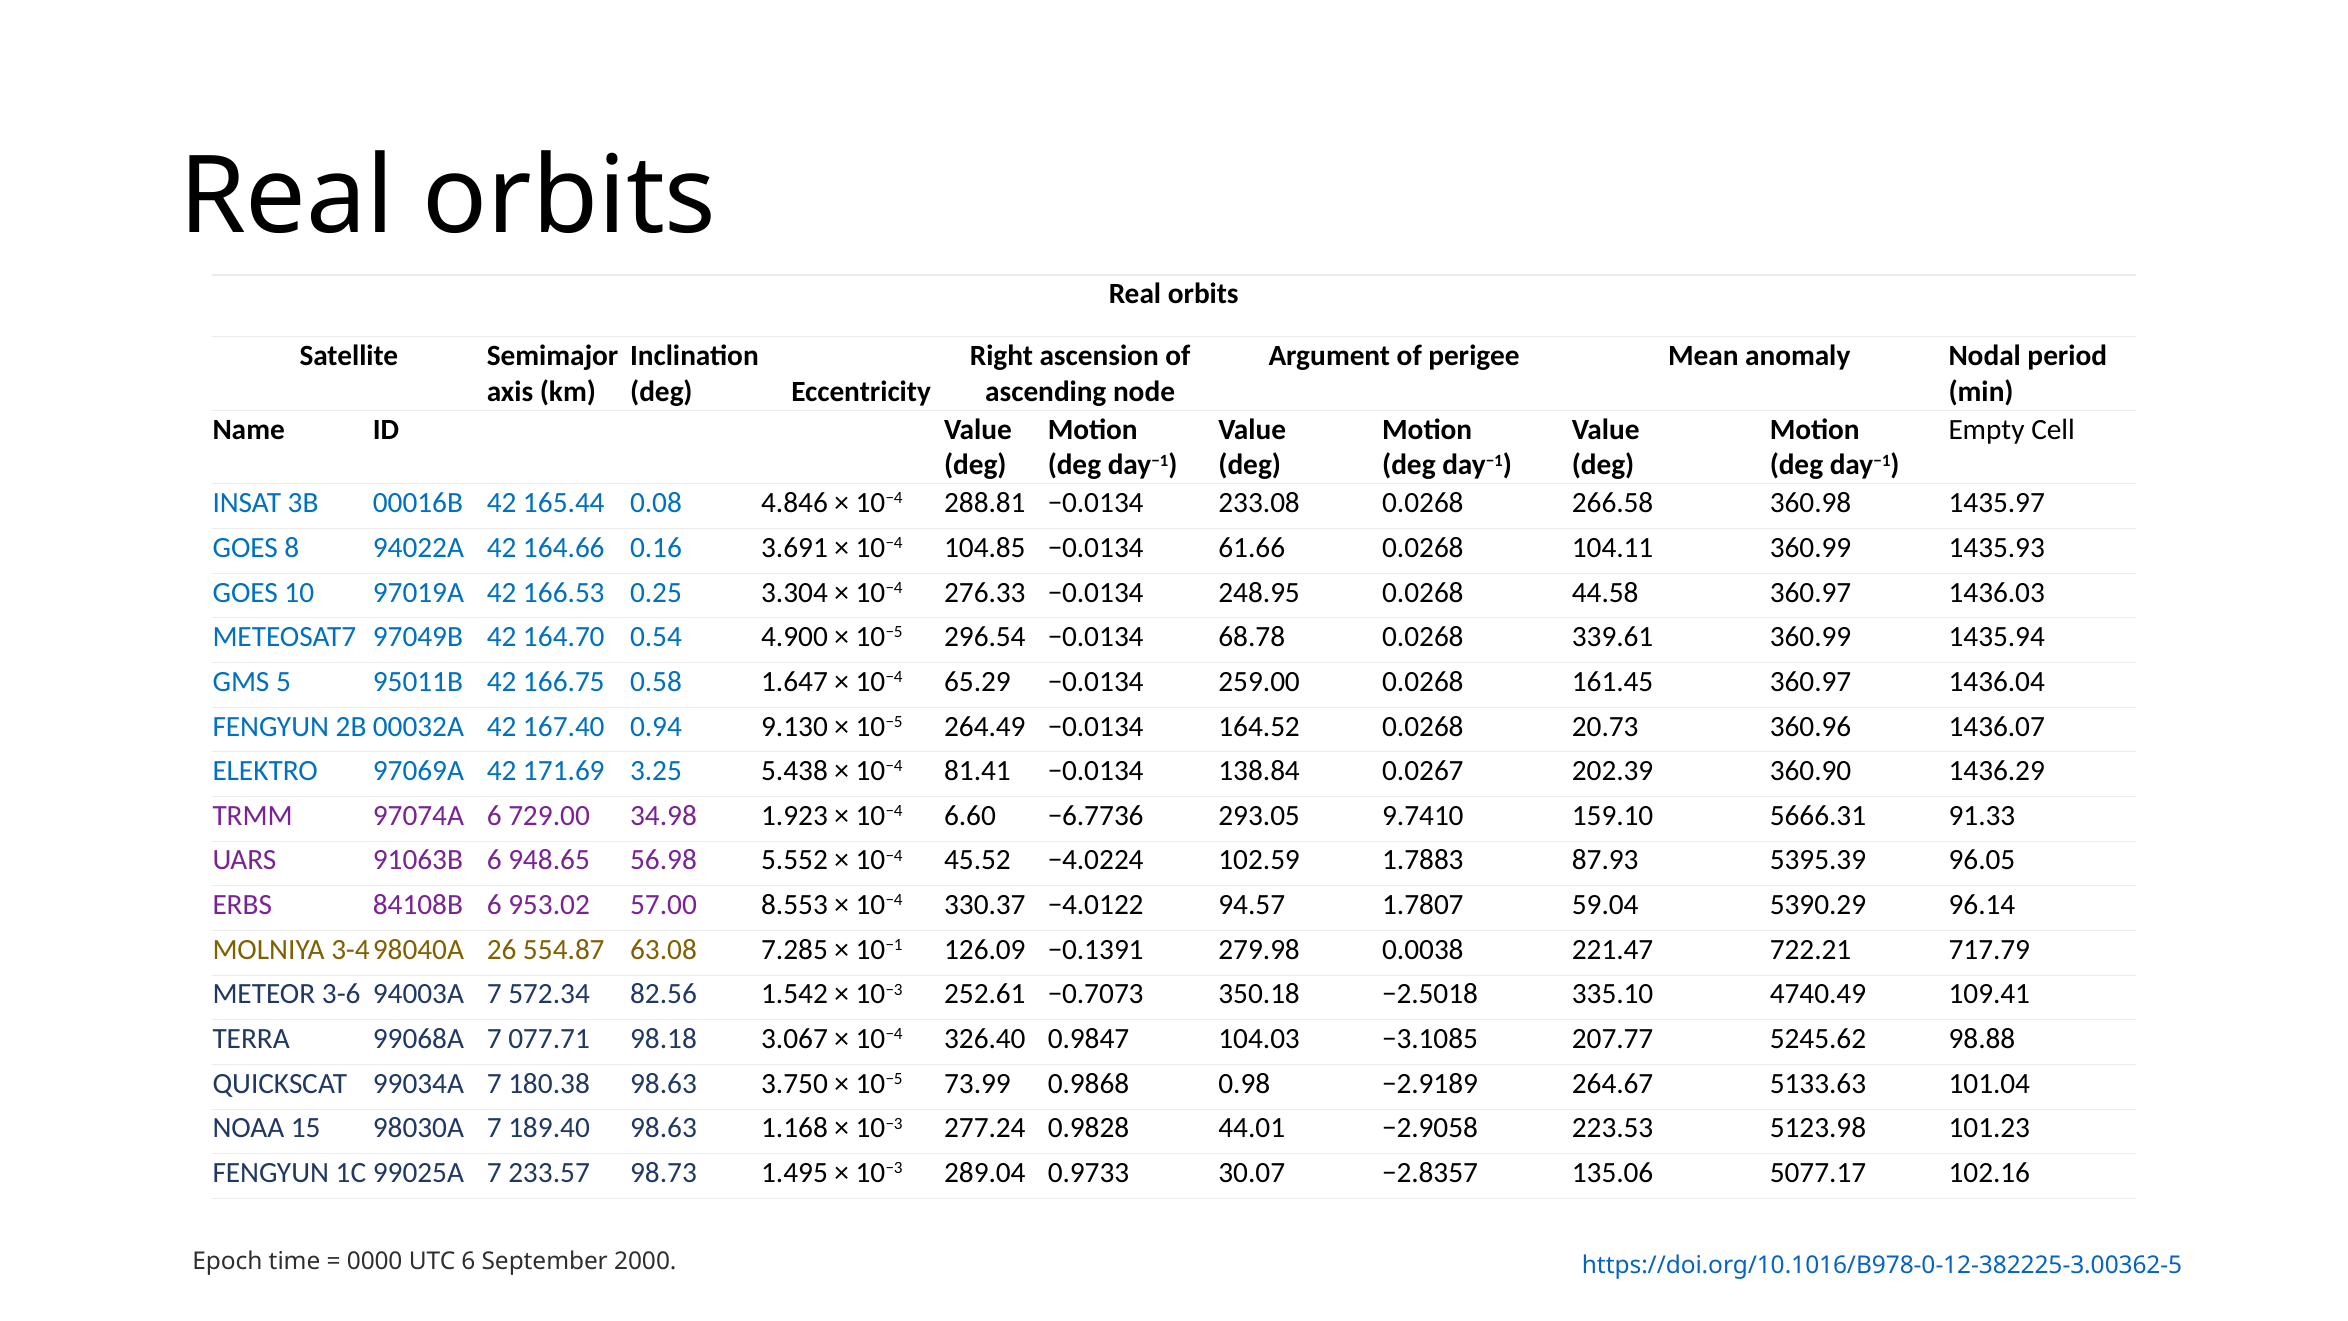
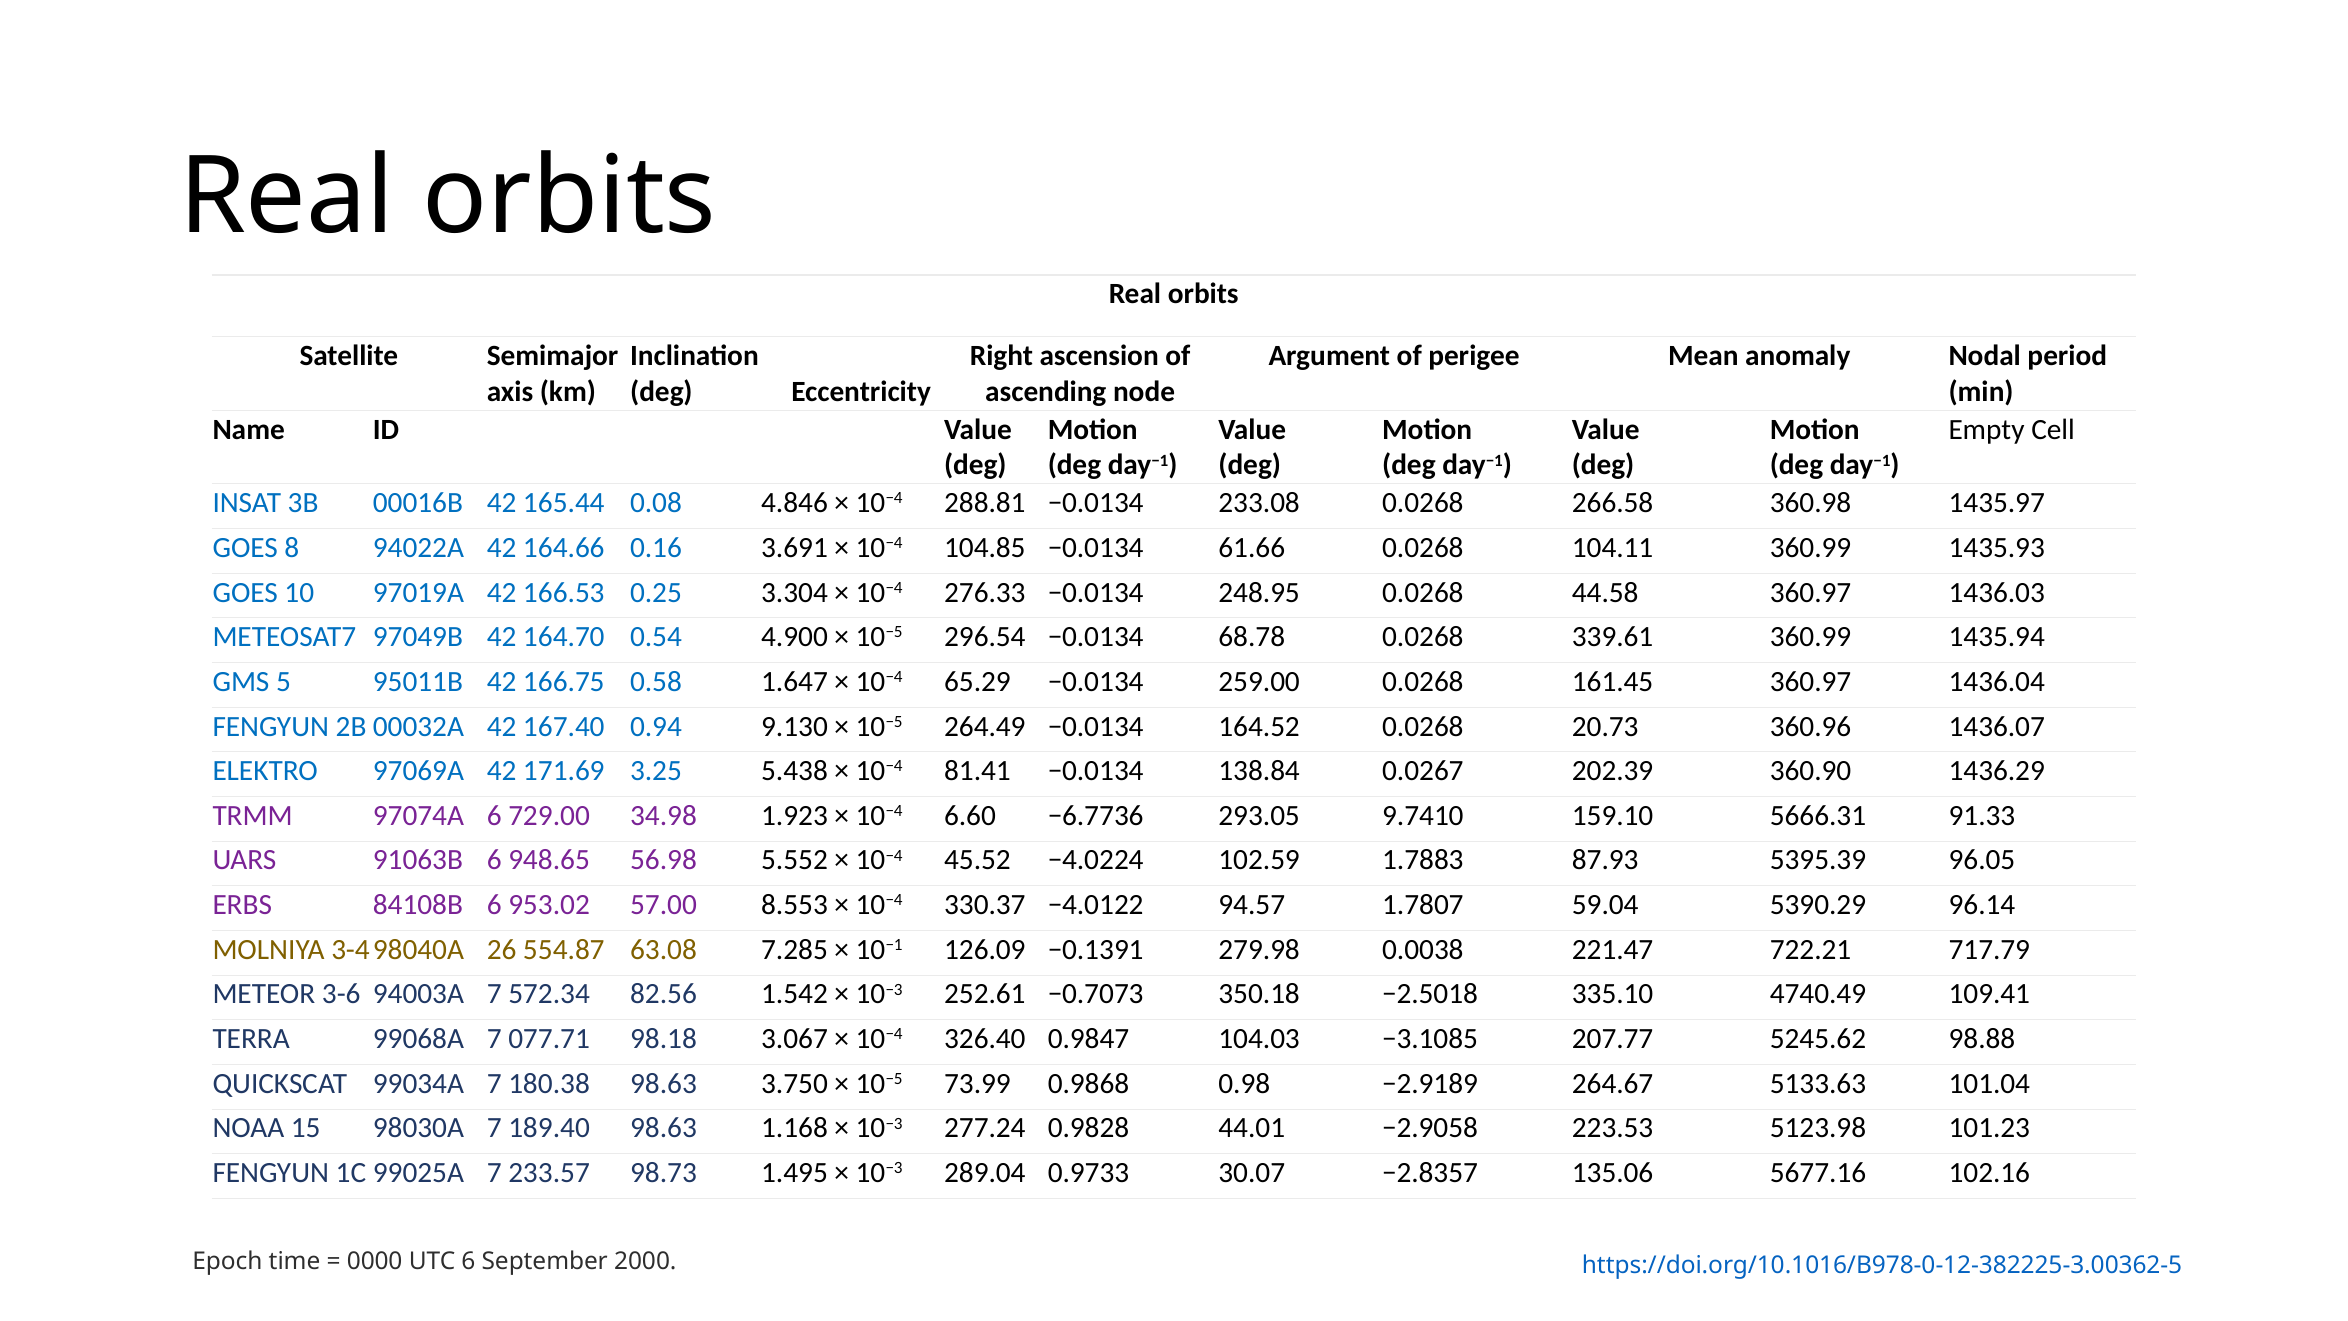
5077.17: 5077.17 -> 5677.16
